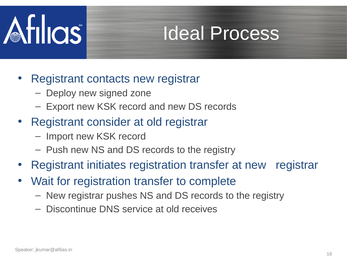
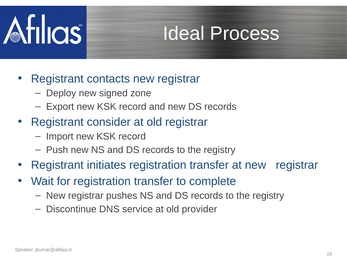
receives: receives -> provider
